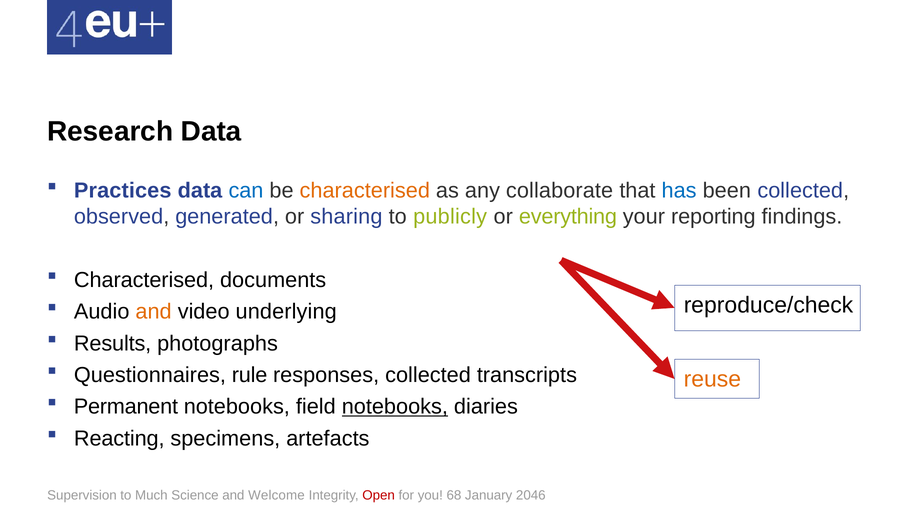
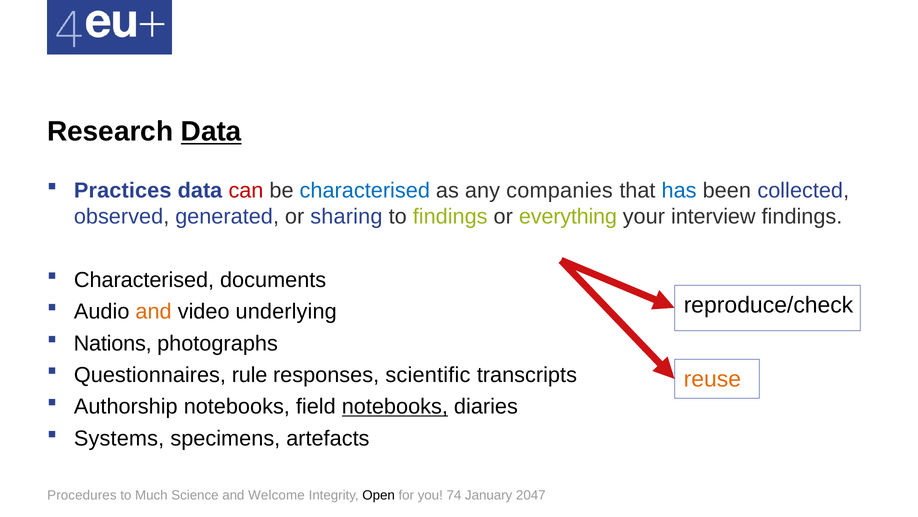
Data at (211, 131) underline: none -> present
can colour: blue -> red
characterised at (365, 191) colour: orange -> blue
collaborate: collaborate -> companies
to publicly: publicly -> findings
reporting: reporting -> interview
Results: Results -> Nations
responses collected: collected -> scientific
Permanent: Permanent -> Authorship
Reacting: Reacting -> Systems
Supervision: Supervision -> Procedures
Open colour: red -> black
68: 68 -> 74
2046: 2046 -> 2047
